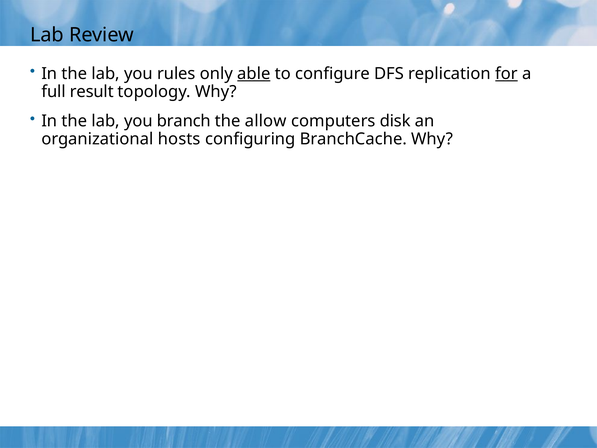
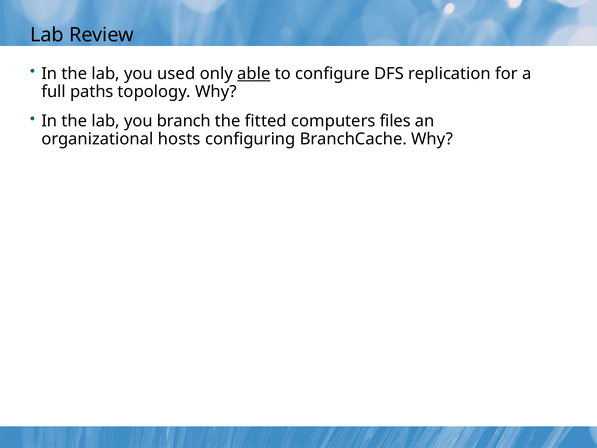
rules: rules -> used
for underline: present -> none
result: result -> paths
allow: allow -> fitted
disk: disk -> files
